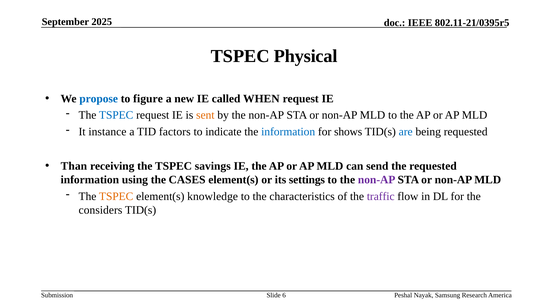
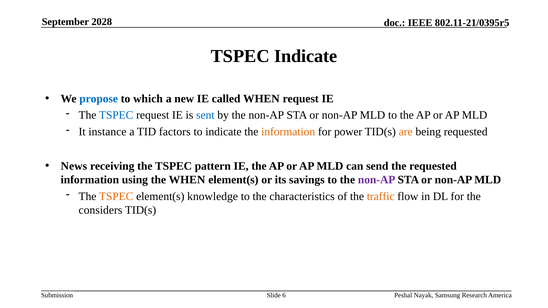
2025: 2025 -> 2028
TSPEC Physical: Physical -> Indicate
figure: figure -> which
sent colour: orange -> blue
information at (288, 132) colour: blue -> orange
shows: shows -> power
are colour: blue -> orange
Than: Than -> News
savings: savings -> pattern
the CASES: CASES -> WHEN
settings: settings -> savings
traffic colour: purple -> orange
